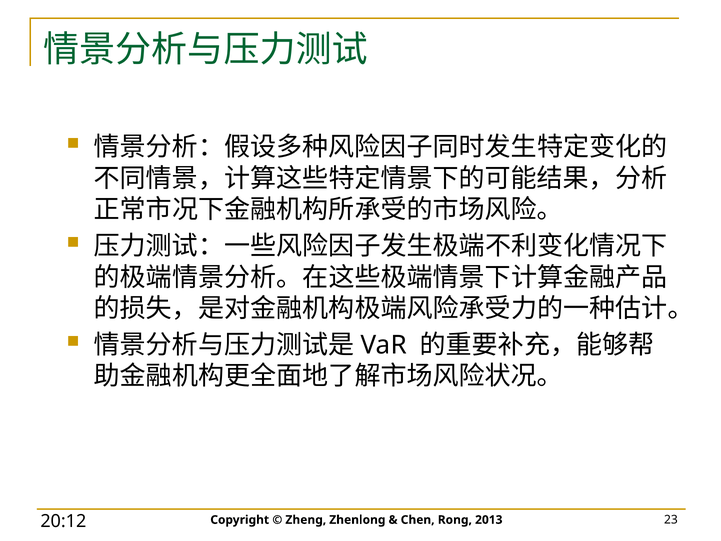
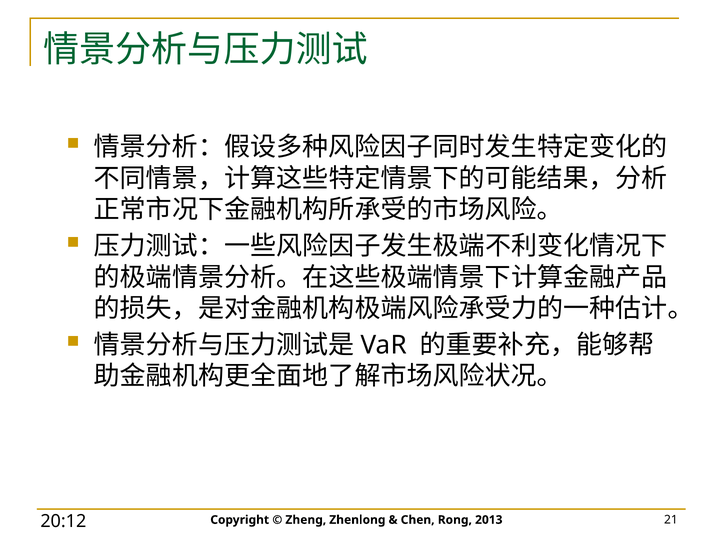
23: 23 -> 21
